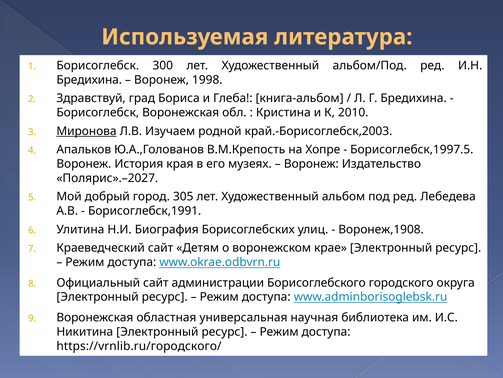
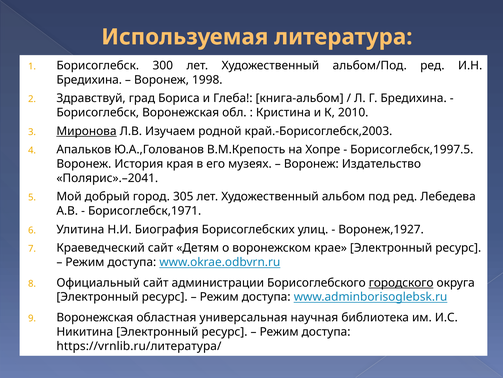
Полярис».–2027: Полярис».–2027 -> Полярис».–2041
Борисоглебск,1991: Борисоглебск,1991 -> Борисоглебск,1971
Воронеж,1908: Воронеж,1908 -> Воронеж,1927
городского underline: none -> present
https://vrnlib.ru/городского/: https://vrnlib.ru/городского/ -> https://vrnlib.ru/литература/
